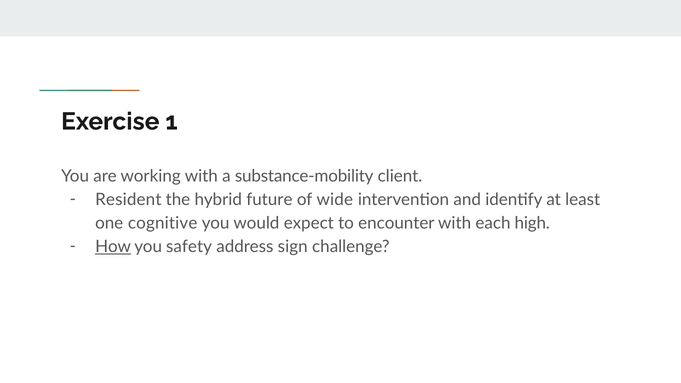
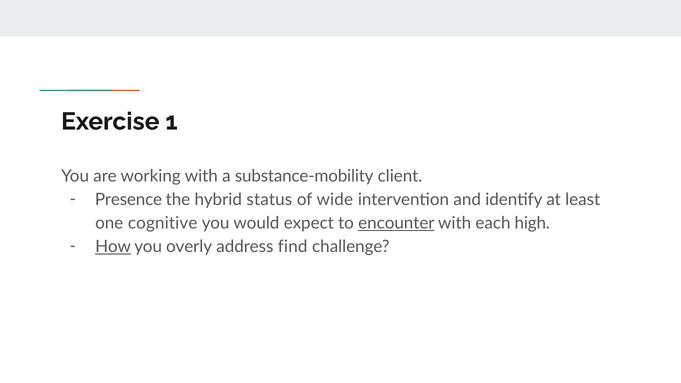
Resident: Resident -> Presence
future: future -> status
encounter underline: none -> present
safety: safety -> overly
sign: sign -> find
